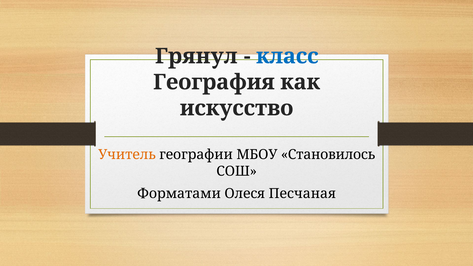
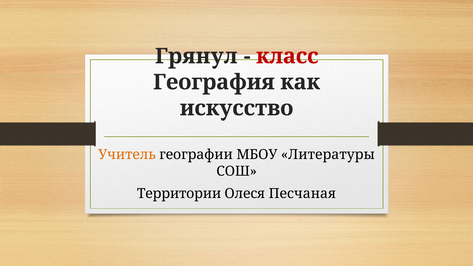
класс colour: blue -> red
Становилось: Становилось -> Литературы
Форматами: Форматами -> Территории
